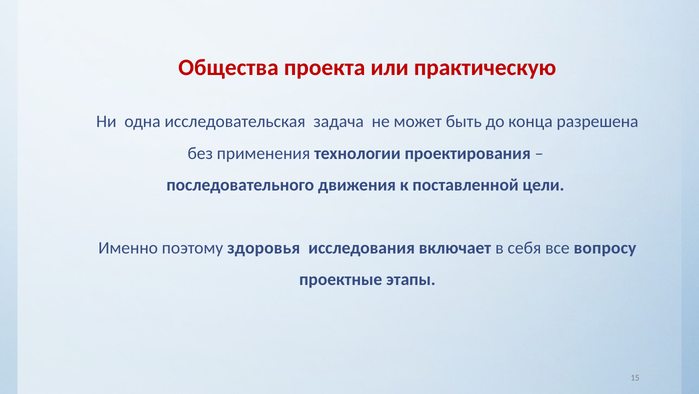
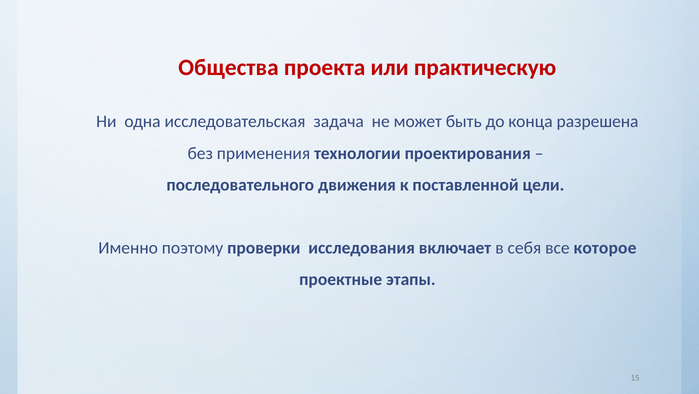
здоровья: здоровья -> проверки
вопросу: вопросу -> которое
